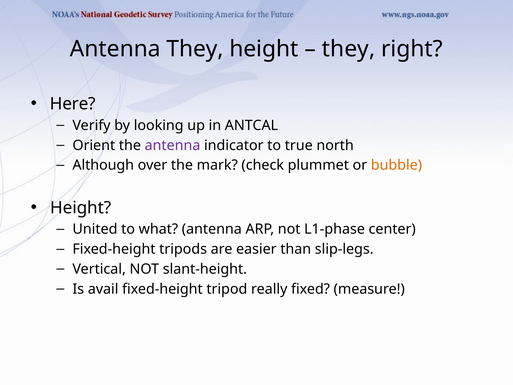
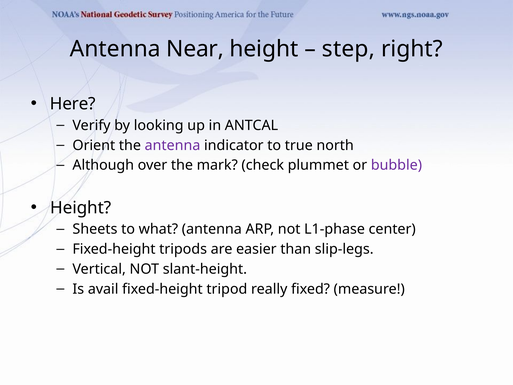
Antenna They: They -> Near
they at (348, 49): they -> step
bubble colour: orange -> purple
United: United -> Sheets
